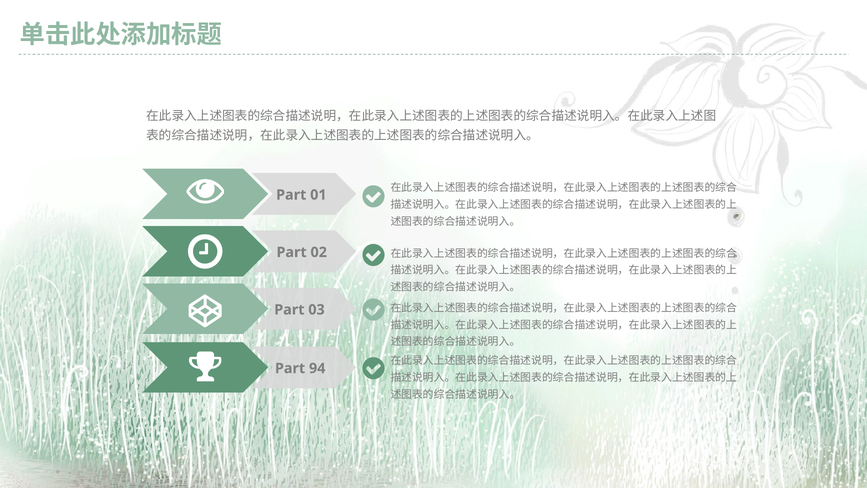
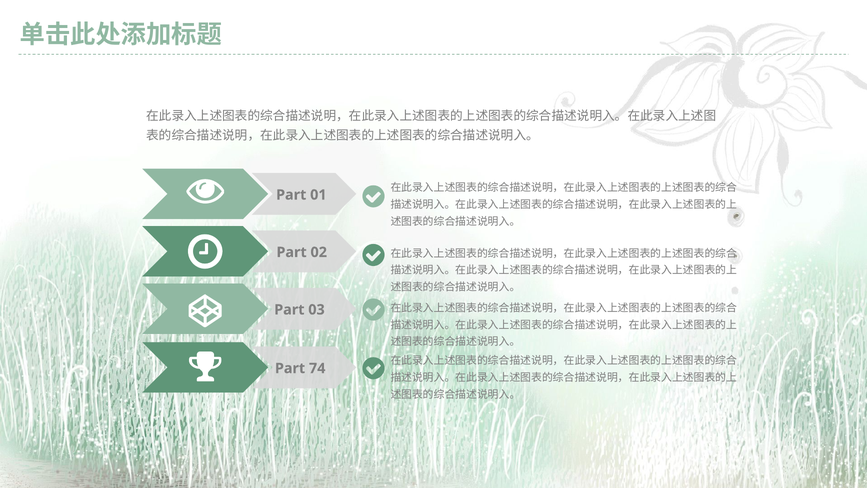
94: 94 -> 74
